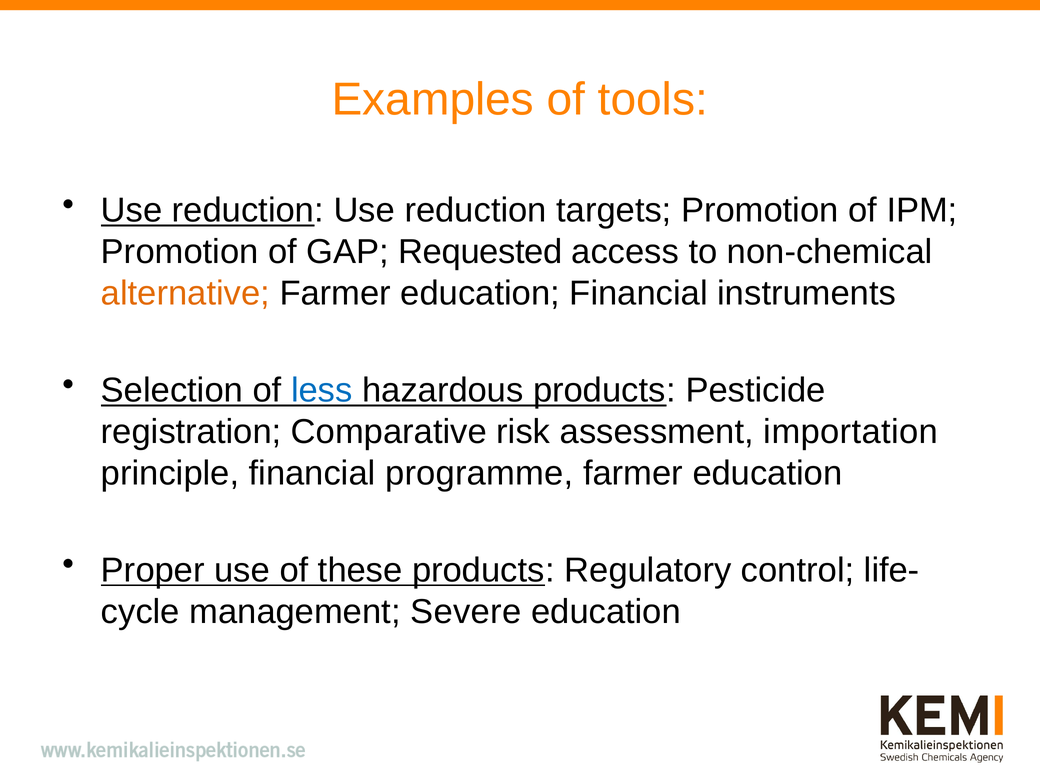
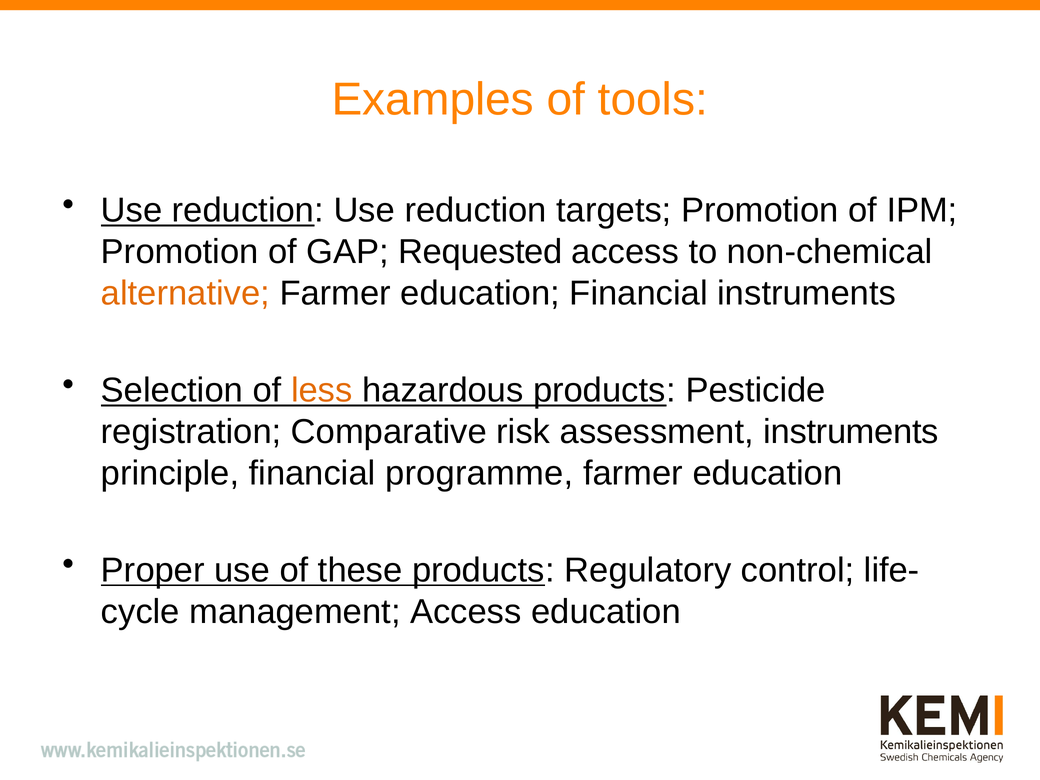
less colour: blue -> orange
assessment importation: importation -> instruments
management Severe: Severe -> Access
